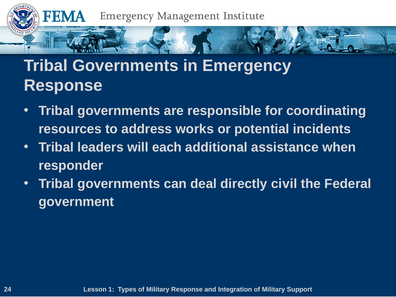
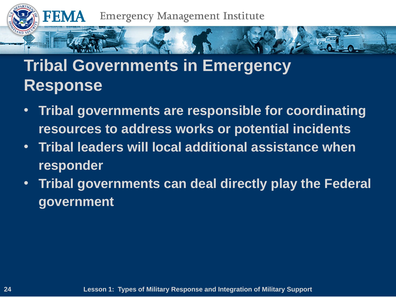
each: each -> local
civil: civil -> play
